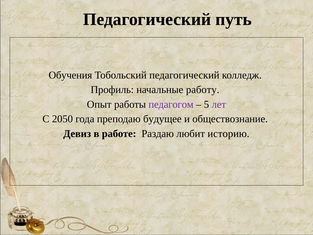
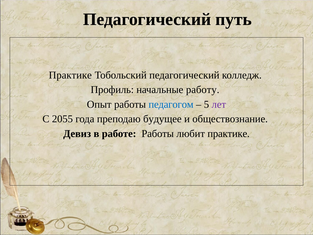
Обучения at (70, 75): Обучения -> Практике
педагогом colour: purple -> blue
2050: 2050 -> 2055
работе Раздаю: Раздаю -> Работы
любит историю: историю -> практике
